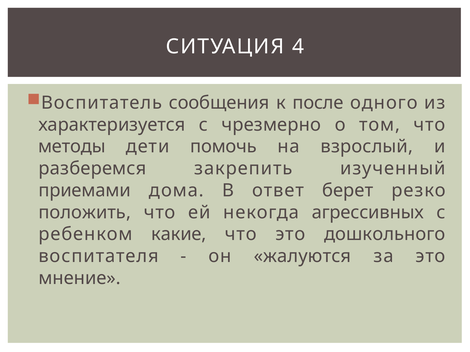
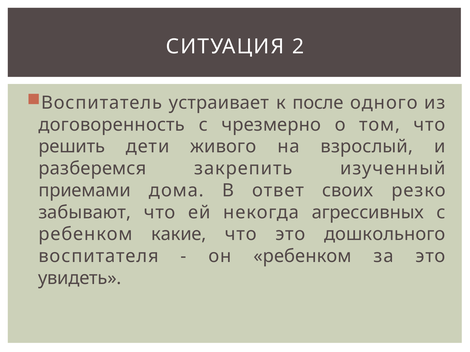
4: 4 -> 2
сообщения: сообщения -> устраивает
характеризуется: характеризуется -> договоренность
методы: методы -> решить
помочь: помочь -> живого
берет: берет -> своих
положить: положить -> забывают
он жалуются: жалуются -> ребенком
мнение: мнение -> увидеть
